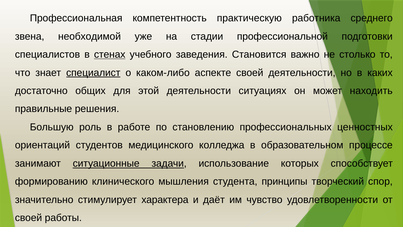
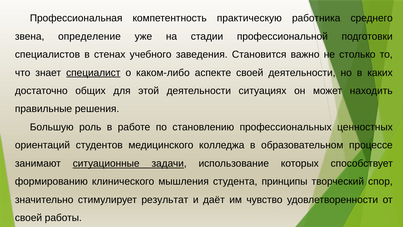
необходимой: необходимой -> определение
стенах underline: present -> none
характера: характера -> результат
